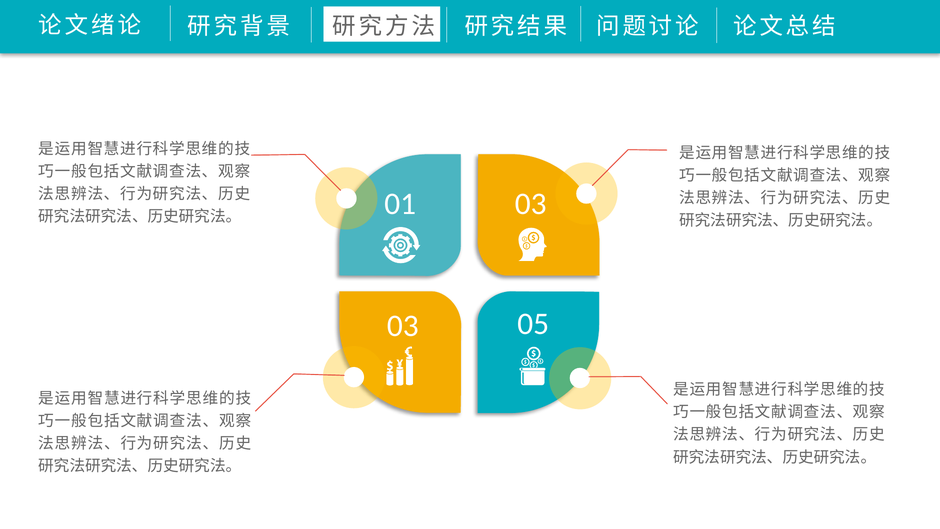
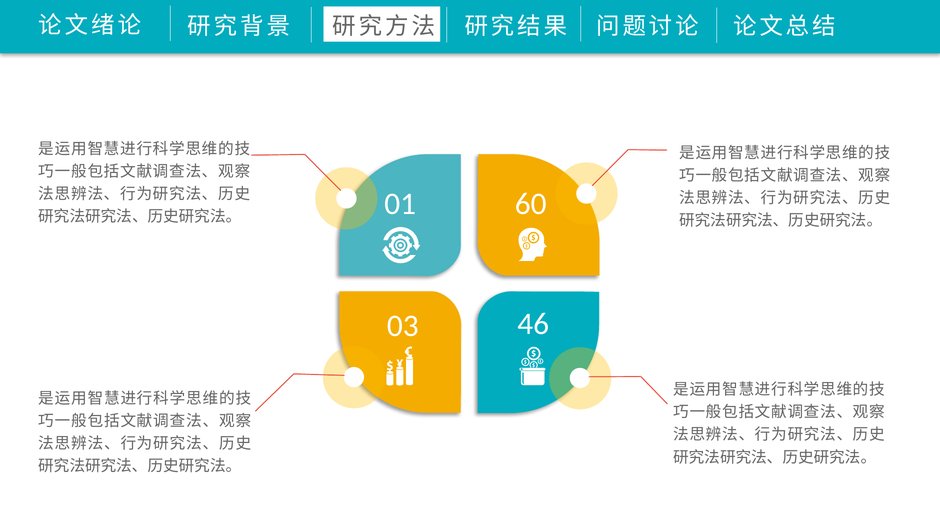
01 03: 03 -> 60
05: 05 -> 46
